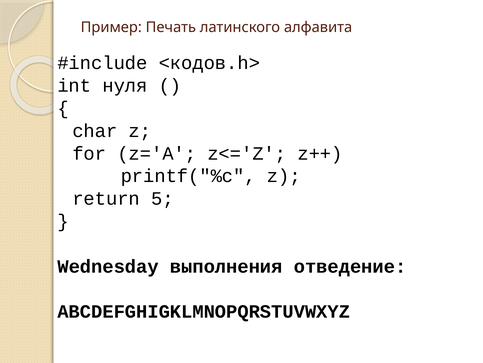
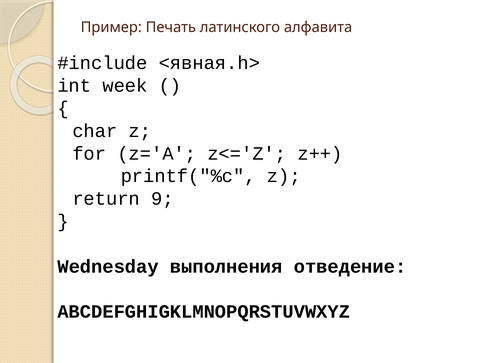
<кодов.h>: <кодов.h> -> <явная.h>
нуля: нуля -> week
5: 5 -> 9
